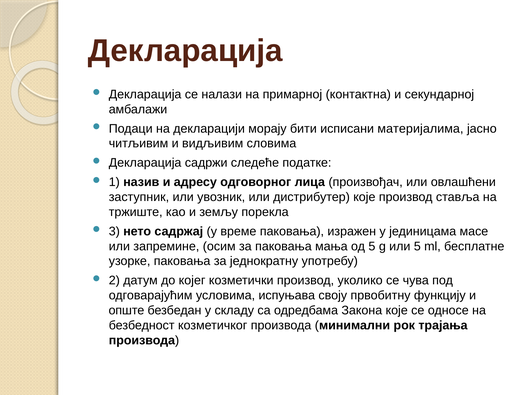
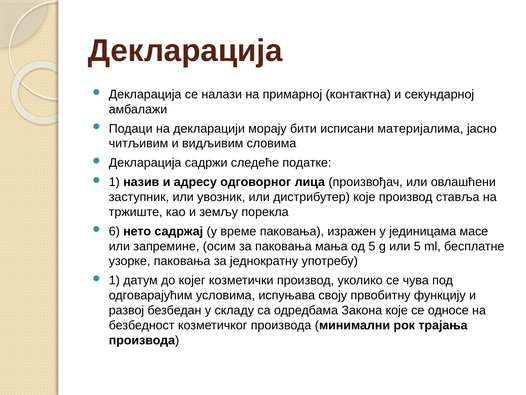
3: 3 -> 6
2 at (114, 280): 2 -> 1
опште: опште -> развој
